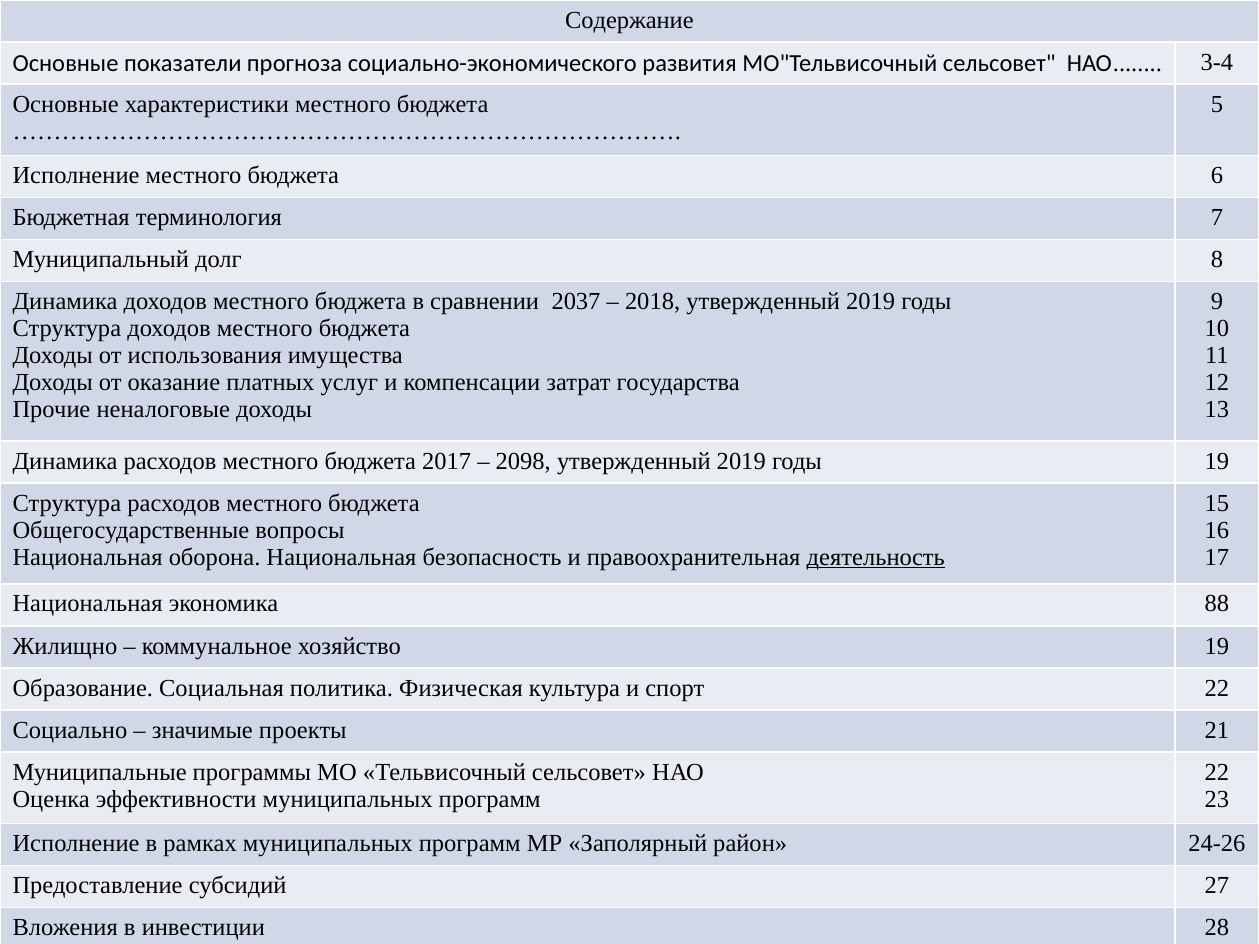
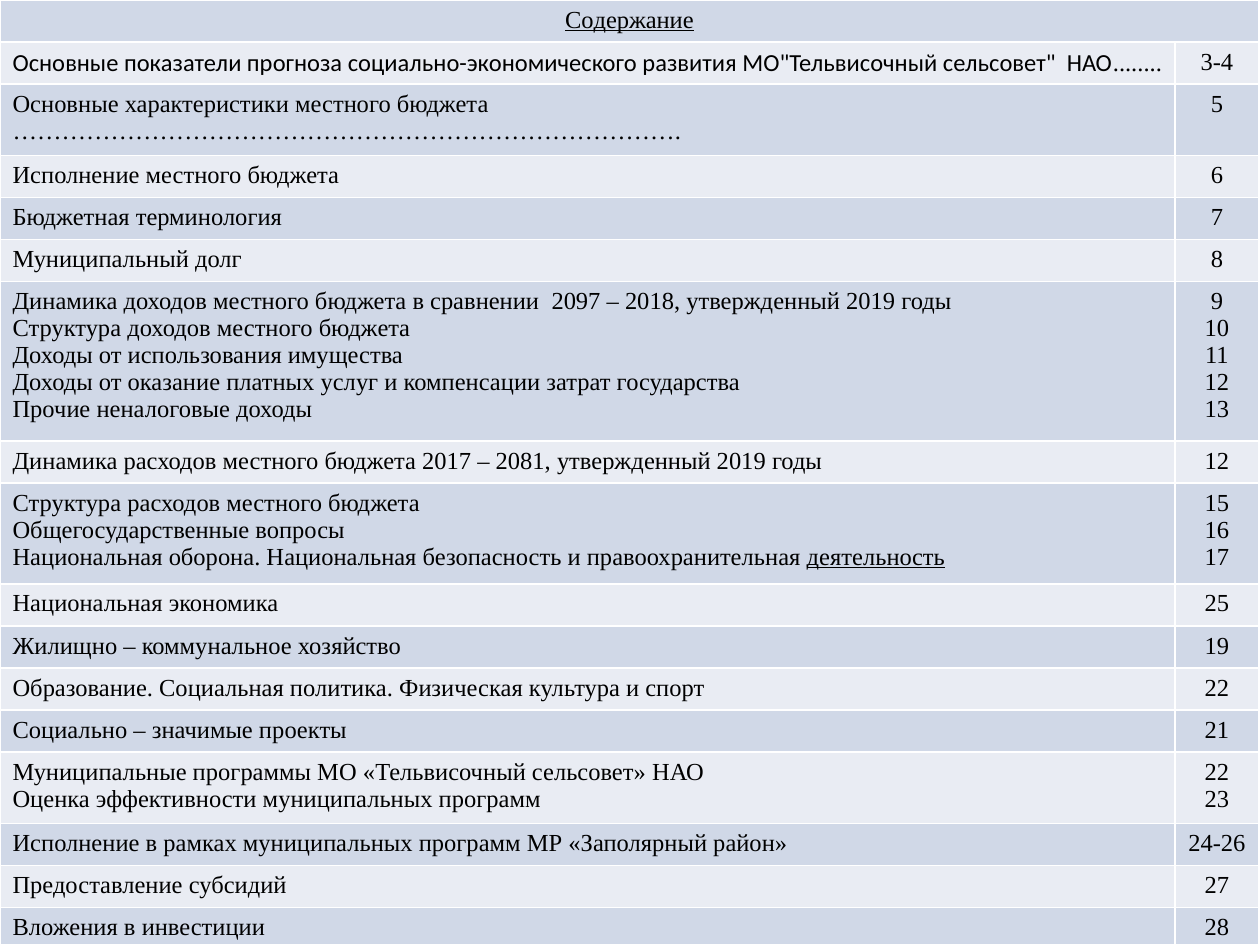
Содержание underline: none -> present
2037: 2037 -> 2097
2098: 2098 -> 2081
годы 19: 19 -> 12
88: 88 -> 25
